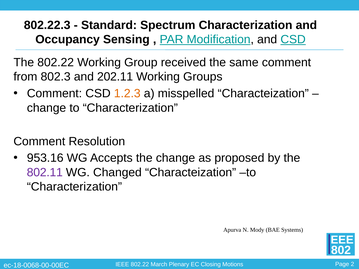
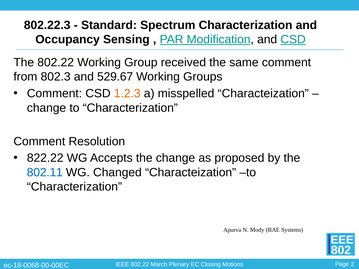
202.11: 202.11 -> 529.67
953.16: 953.16 -> 822.22
802.11 colour: purple -> blue
